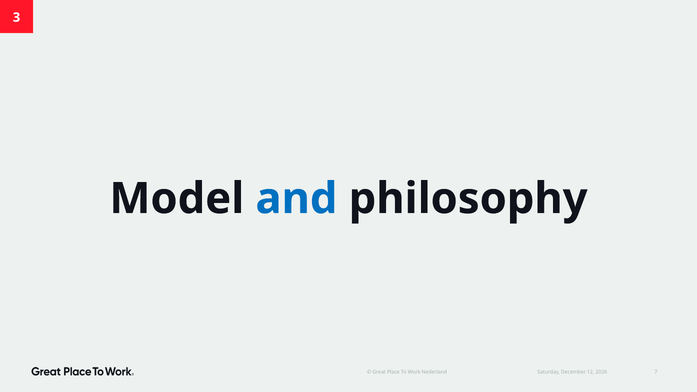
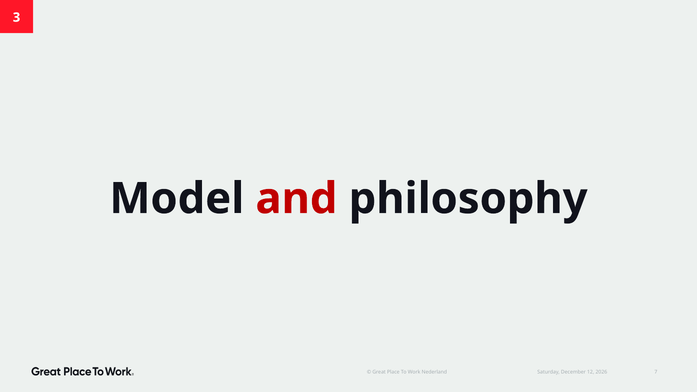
and colour: blue -> red
